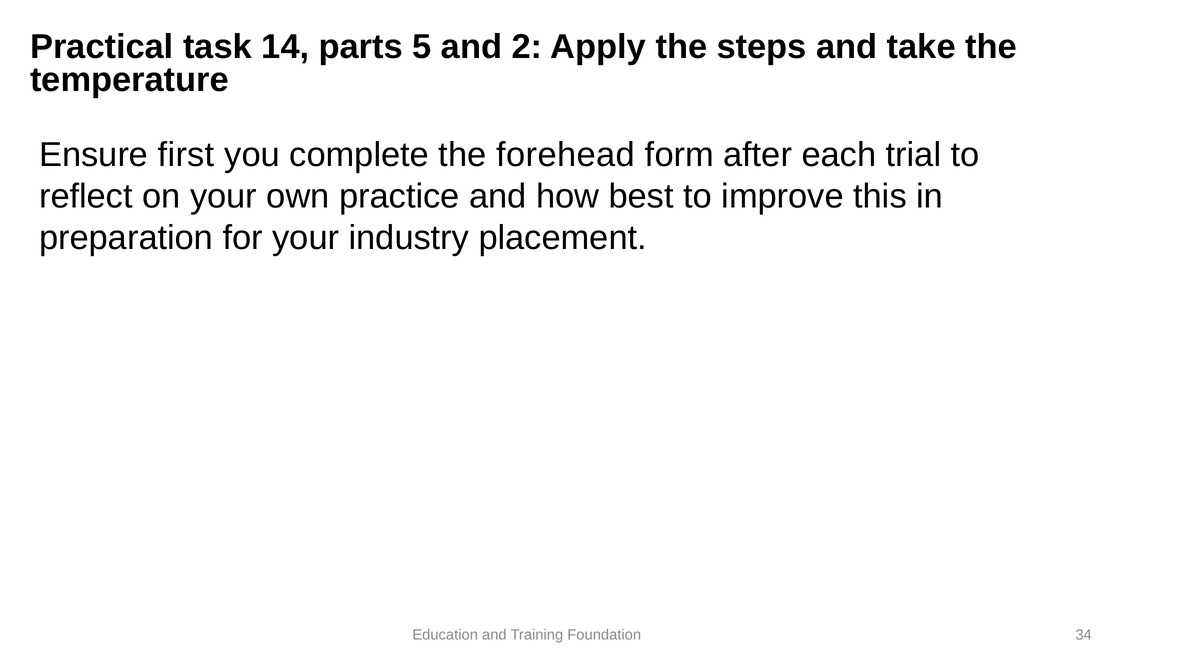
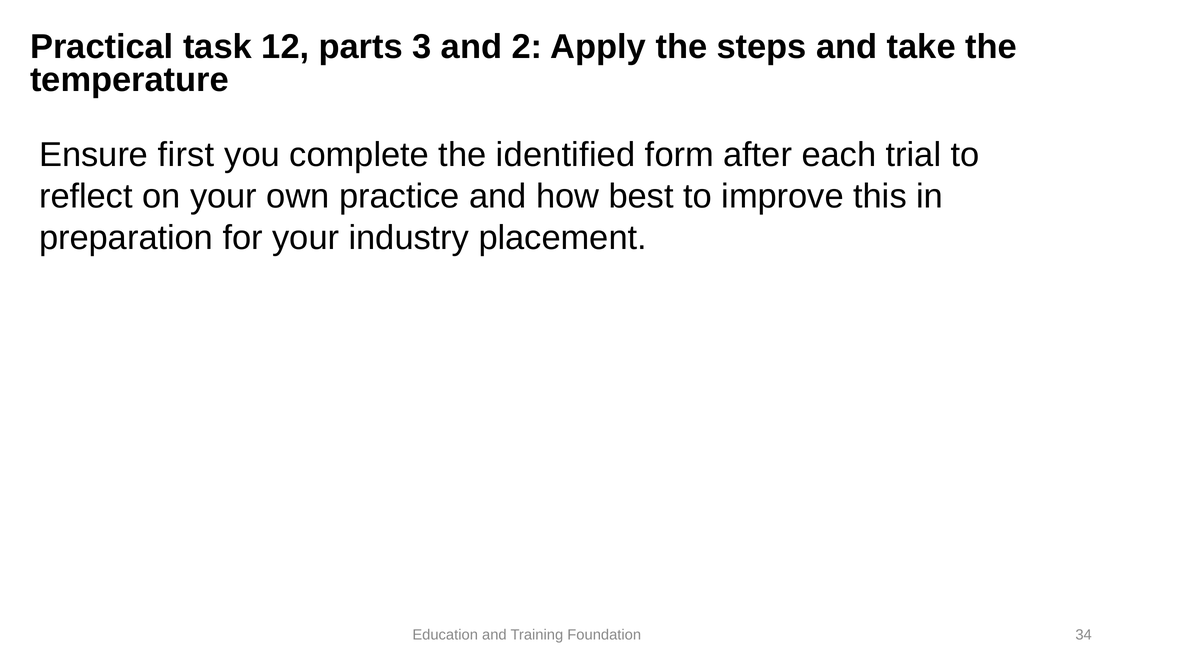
14: 14 -> 12
5: 5 -> 3
forehead: forehead -> identified
